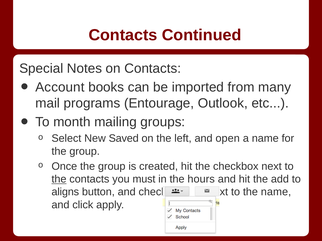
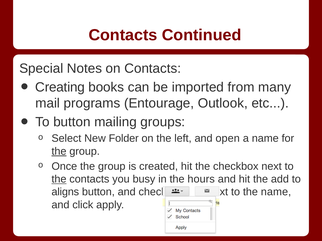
Account: Account -> Creating
To month: month -> button
Saved: Saved -> Folder
the at (59, 152) underline: none -> present
must: must -> busy
